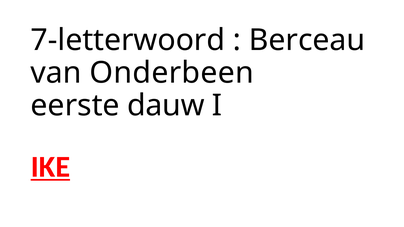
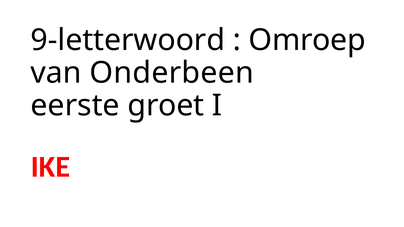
7-letterwoord: 7-letterwoord -> 9-letterwoord
Berceau: Berceau -> Omroep
dauw: dauw -> groet
IKE underline: present -> none
